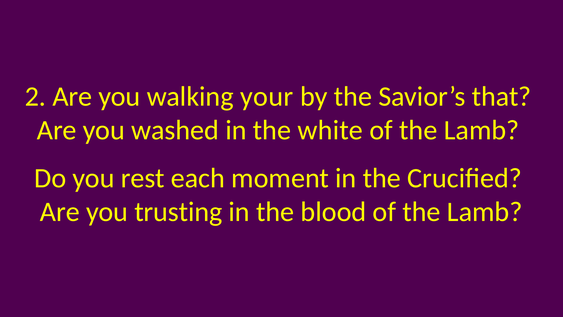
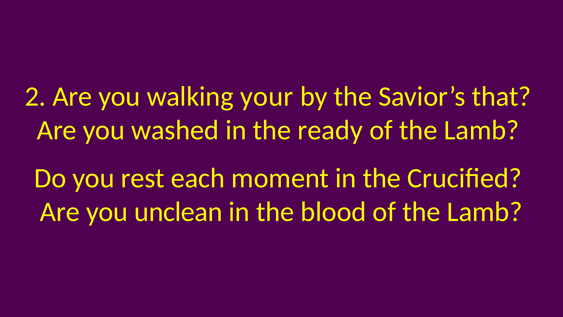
white: white -> ready
trusting: trusting -> unclean
